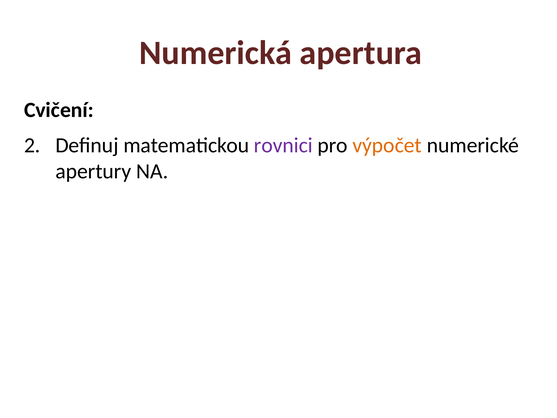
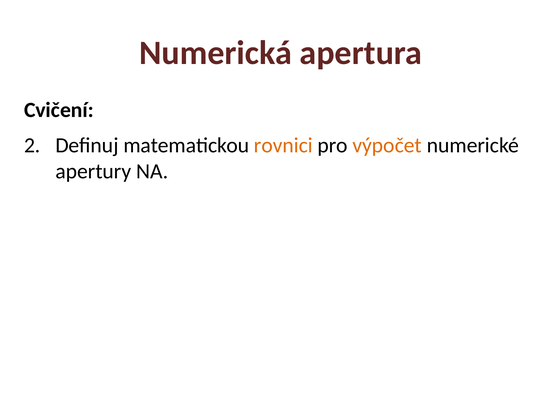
rovnici colour: purple -> orange
